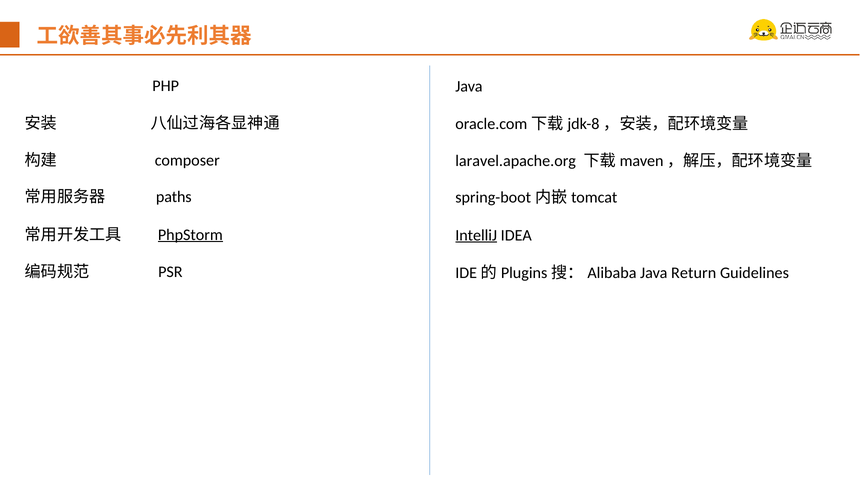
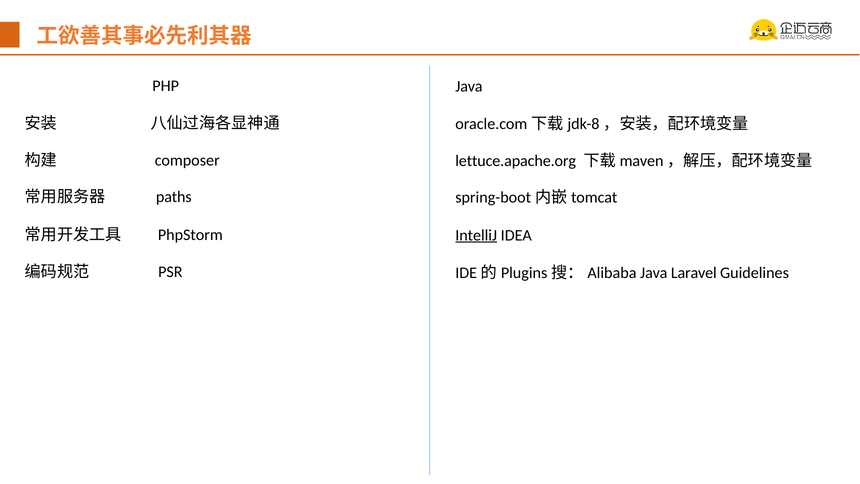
laravel.apache.org: laravel.apache.org -> lettuce.apache.org
PhpStorm underline: present -> none
Return: Return -> Laravel
